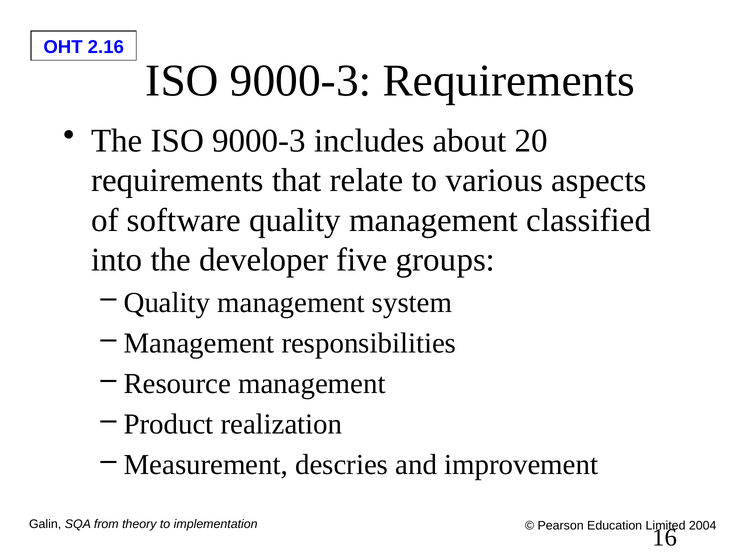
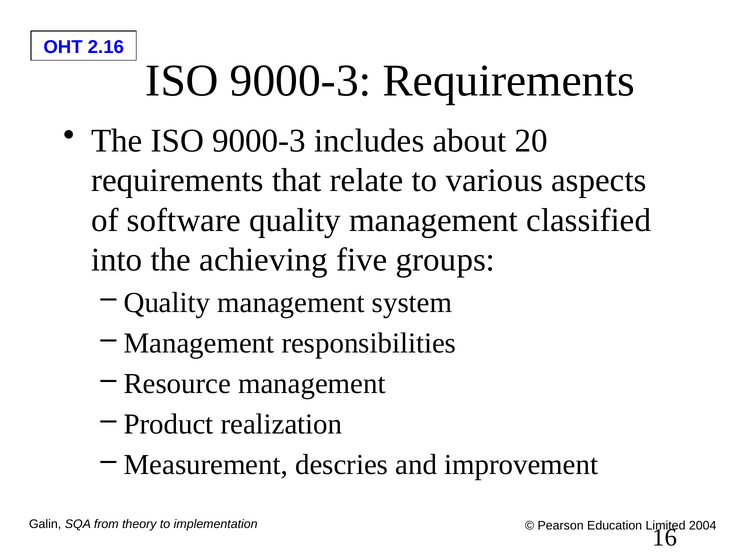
developer: developer -> achieving
